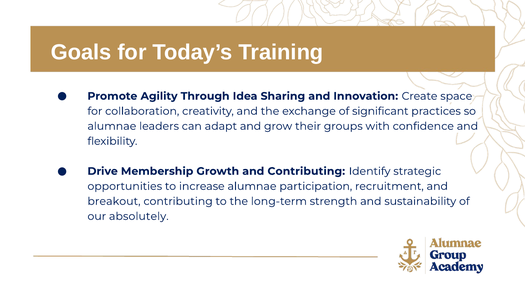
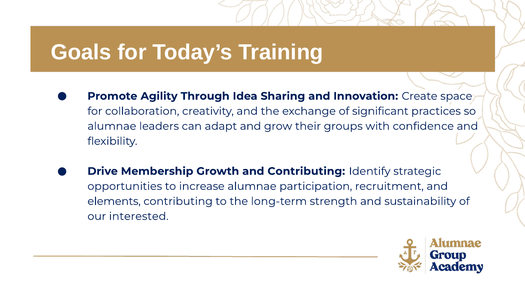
breakout: breakout -> elements
absolutely: absolutely -> interested
